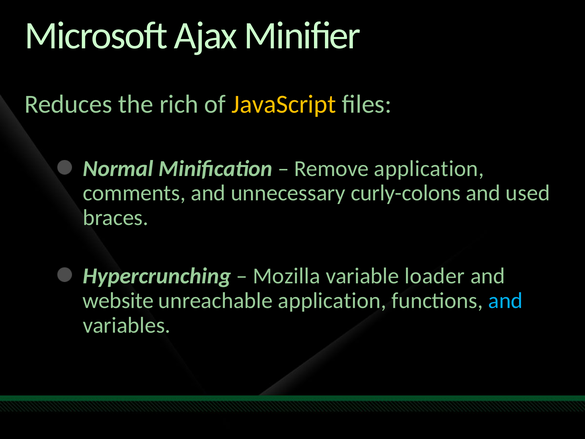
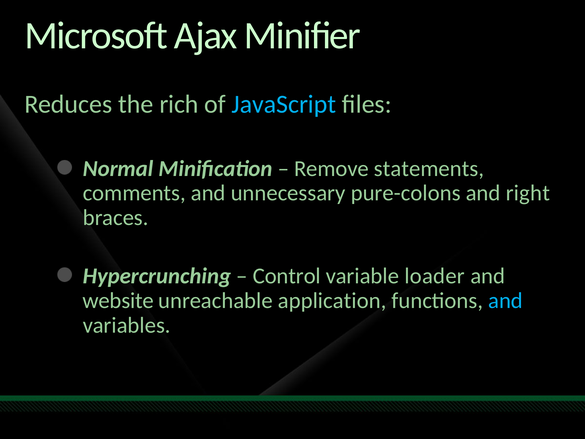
JavaScript colour: yellow -> light blue
Remove application: application -> statements
curly-colons: curly-colons -> pure-colons
used: used -> right
Mozilla: Mozilla -> Control
